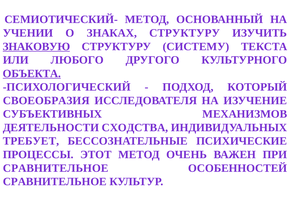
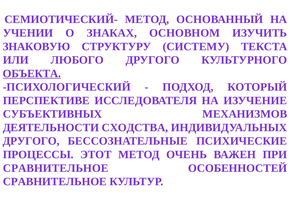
ЗНАКАХ СТРУКТУРУ: СТРУКТУРУ -> ОСНОВНОМ
ЗНАКОВУЮ underline: present -> none
СВОЕОБРАЗИЯ: СВОЕОБРАЗИЯ -> ПЕРСПЕКТИВЕ
ТРЕБУЕТ at (31, 141): ТРЕБУЕТ -> ДРУГОГО
